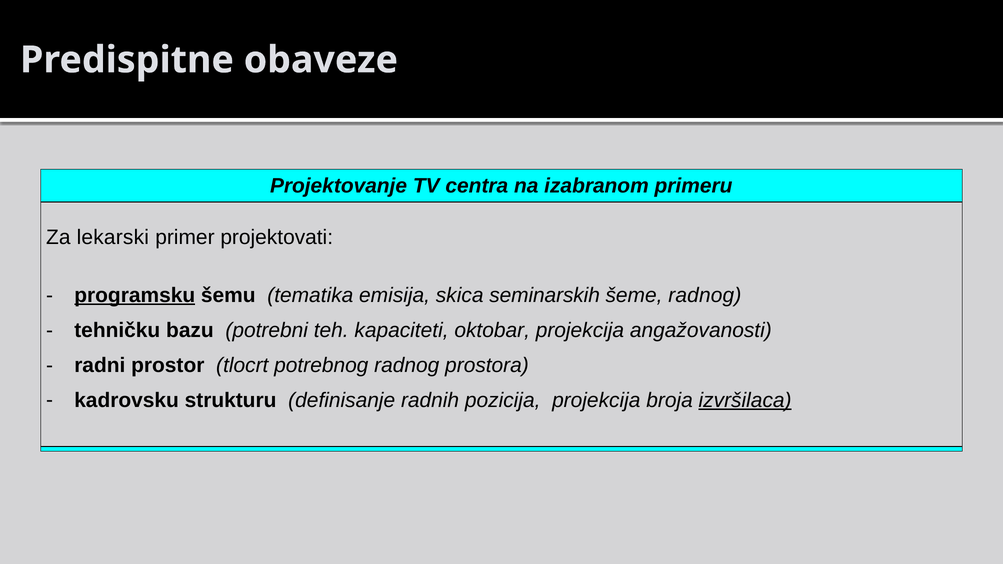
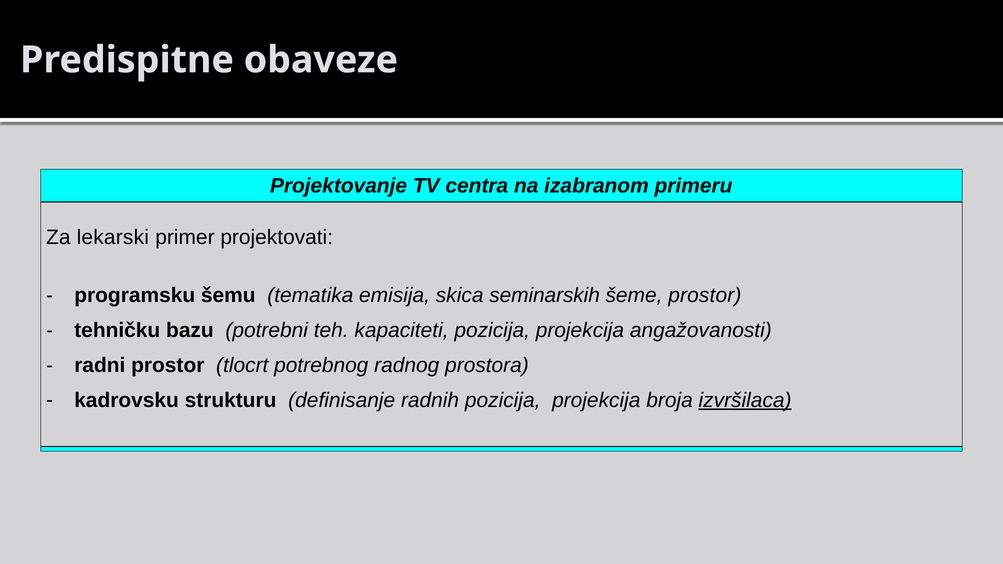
programsku underline: present -> none
šeme radnog: radnog -> prostor
kapaciteti oktobar: oktobar -> pozicija
